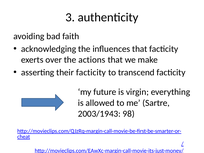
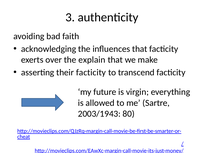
actions: actions -> explain
98: 98 -> 80
